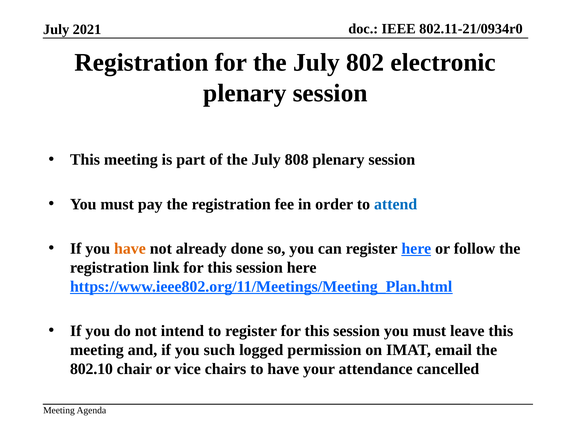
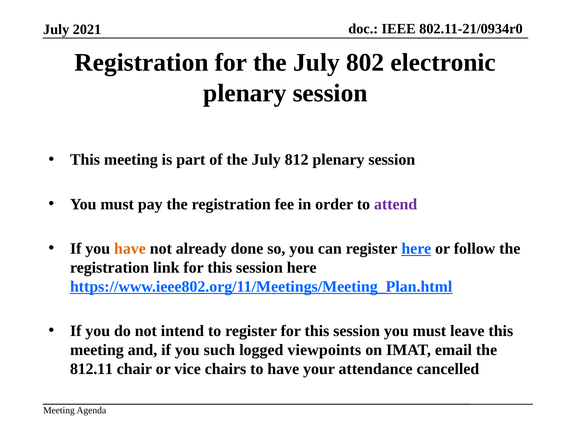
808: 808 -> 812
attend colour: blue -> purple
permission: permission -> viewpoints
802.10: 802.10 -> 812.11
